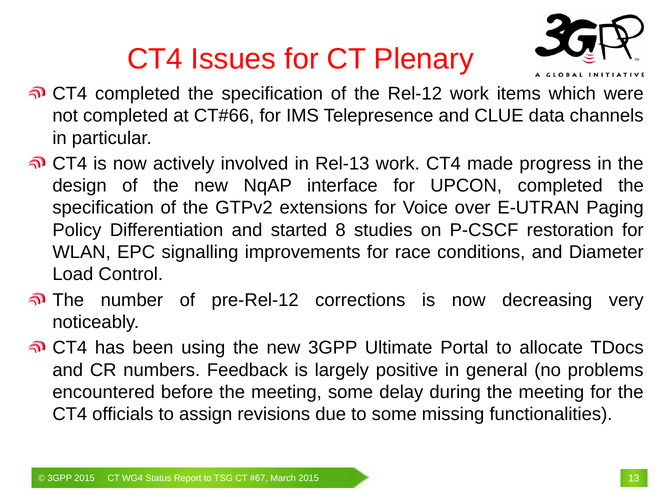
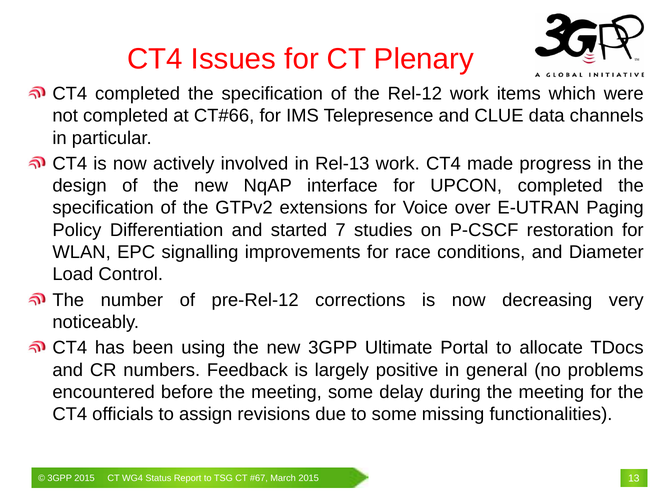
8: 8 -> 7
